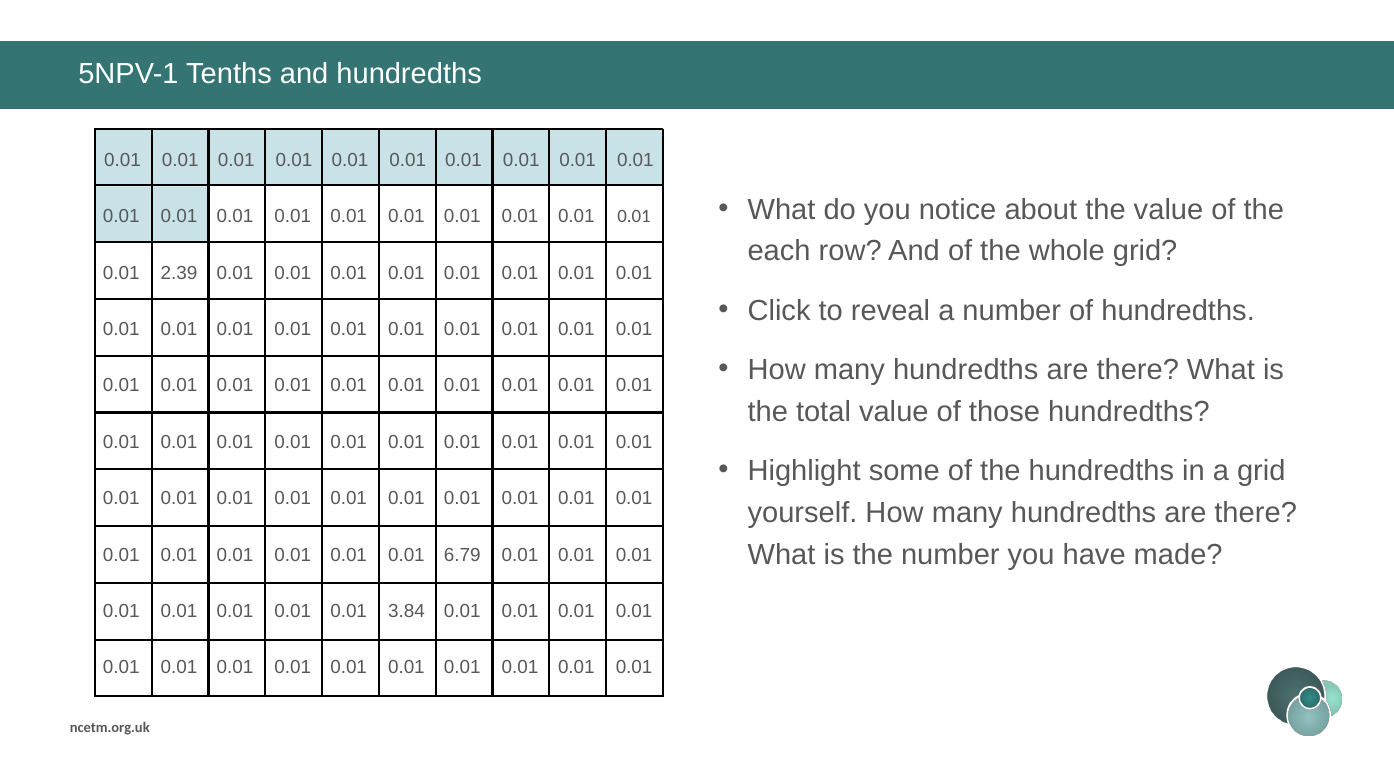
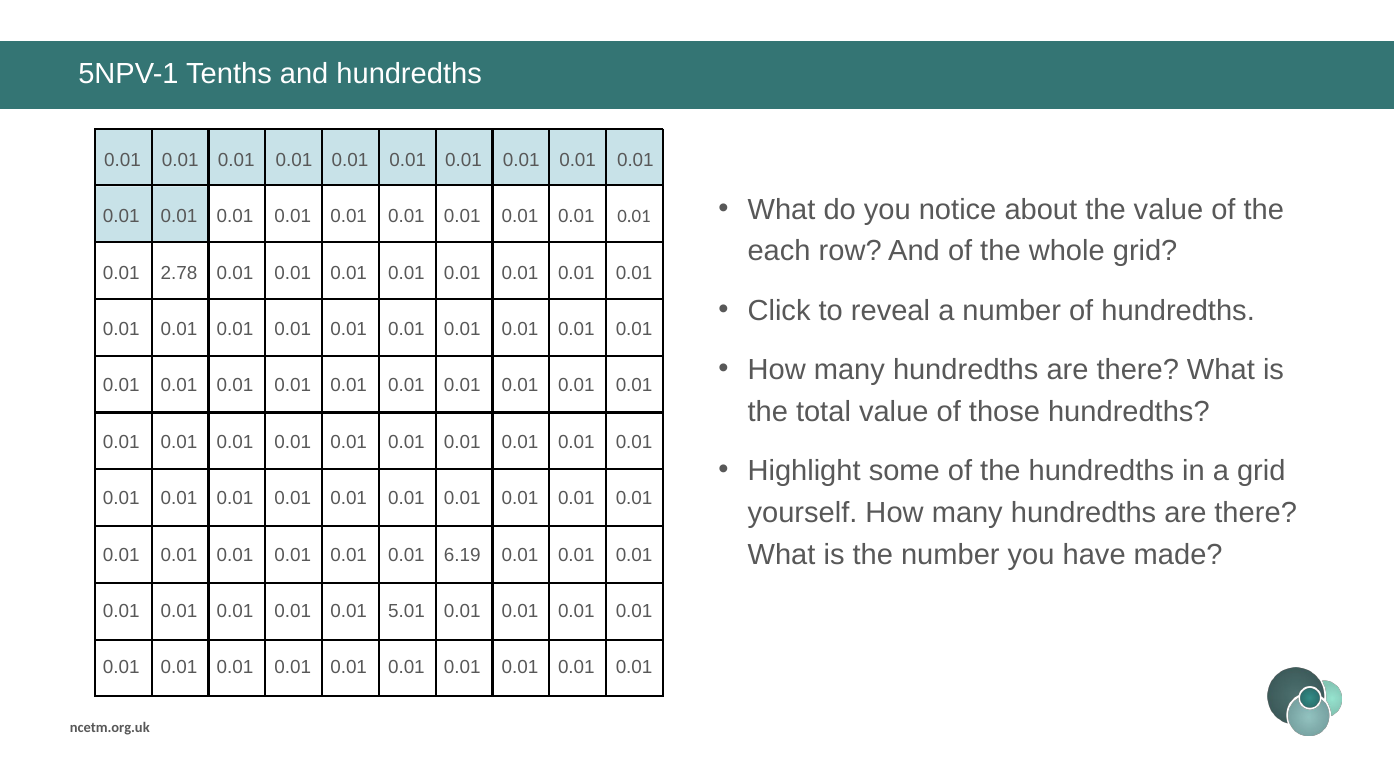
2.39: 2.39 -> 2.78
6.79: 6.79 -> 6.19
3.84: 3.84 -> 5.01
